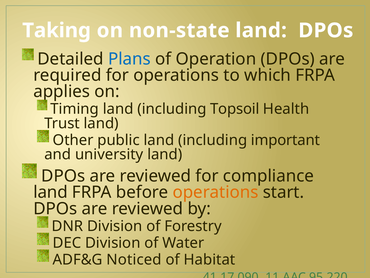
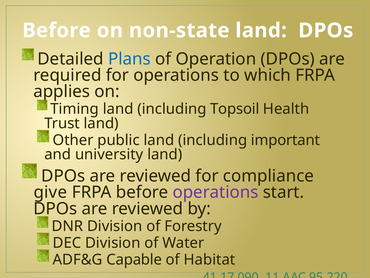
Taking at (57, 30): Taking -> Before
land at (50, 192): land -> give
operations at (216, 192) colour: orange -> purple
Noticed: Noticed -> Capable
